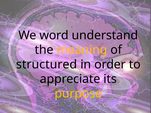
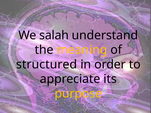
word: word -> salah
